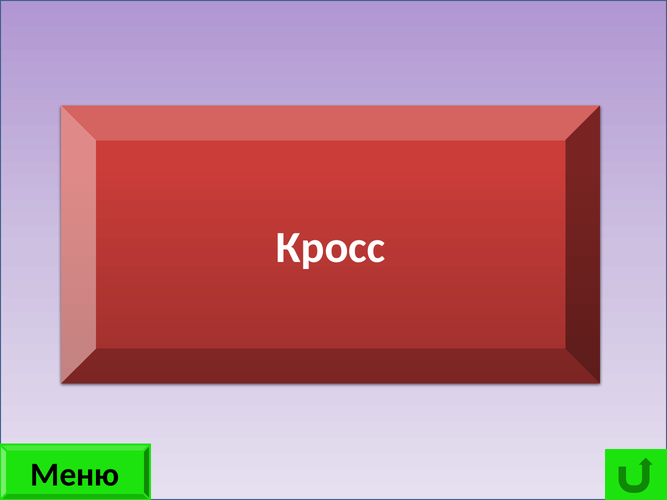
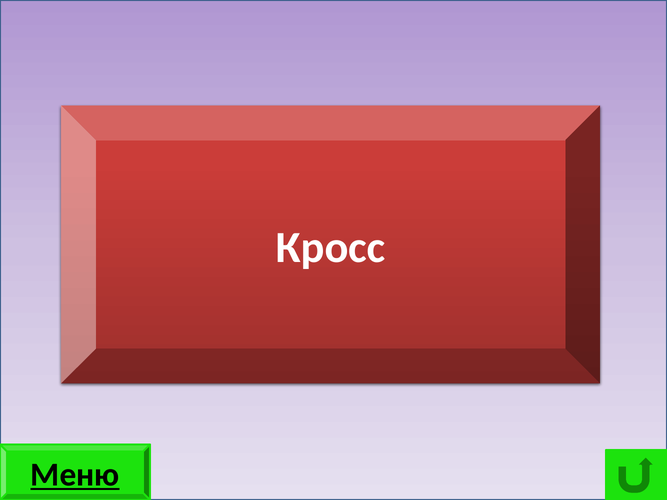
Меню underline: none -> present
